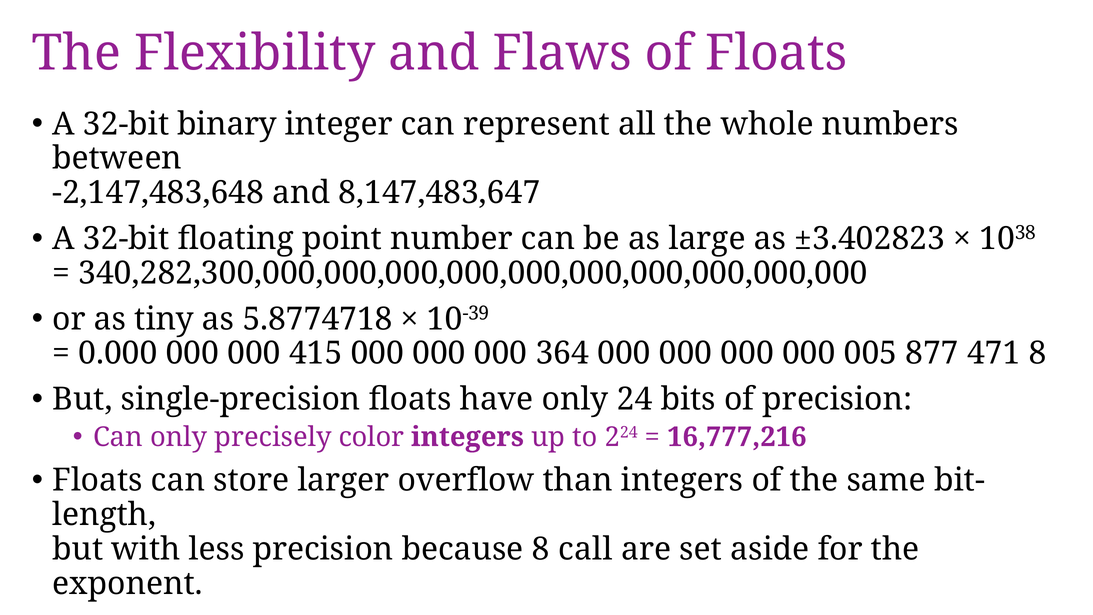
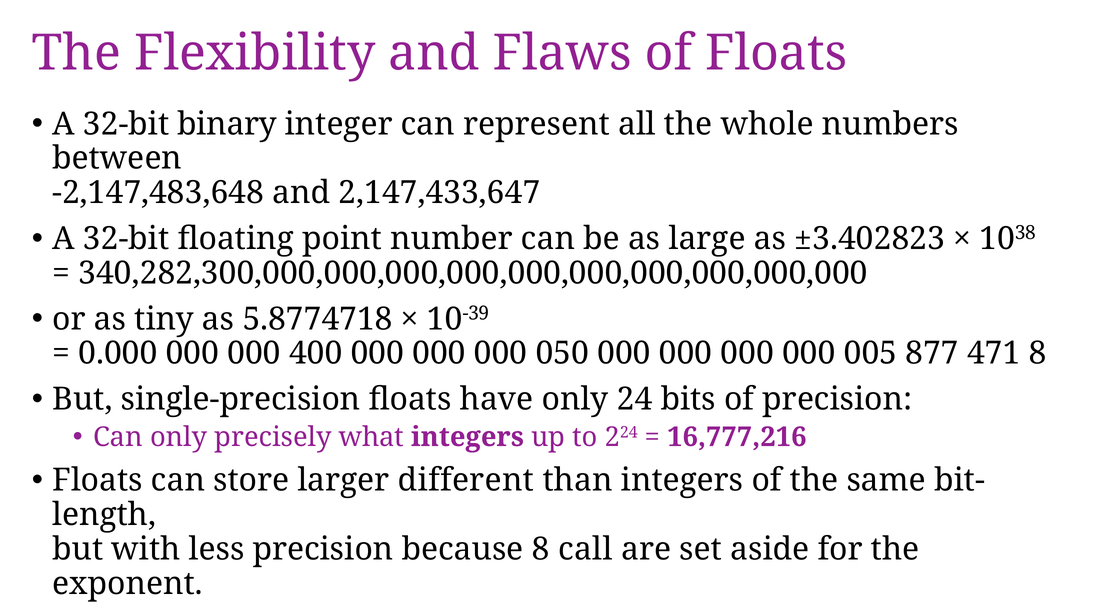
8,147,483,647: 8,147,483,647 -> 2,147,433,647
415: 415 -> 400
364: 364 -> 050
color: color -> what
overflow: overflow -> different
